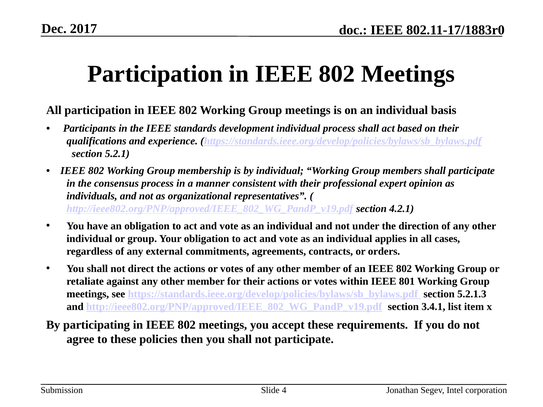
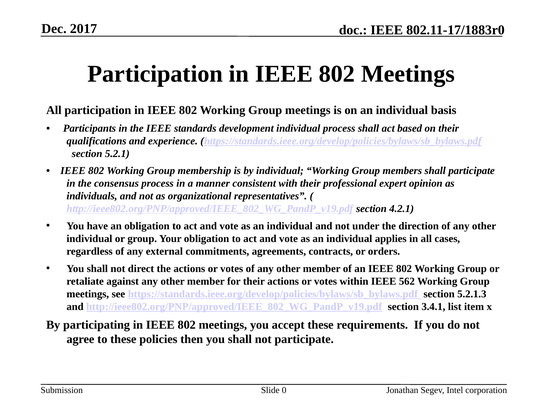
801: 801 -> 562
4: 4 -> 0
